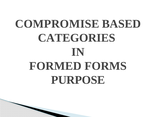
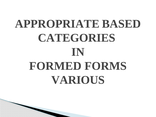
COMPROMISE: COMPROMISE -> APPROPRIATE
PURPOSE: PURPOSE -> VARIOUS
